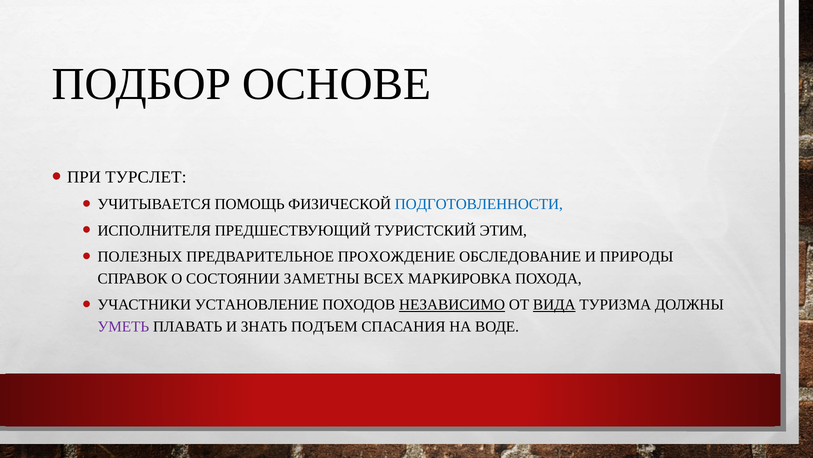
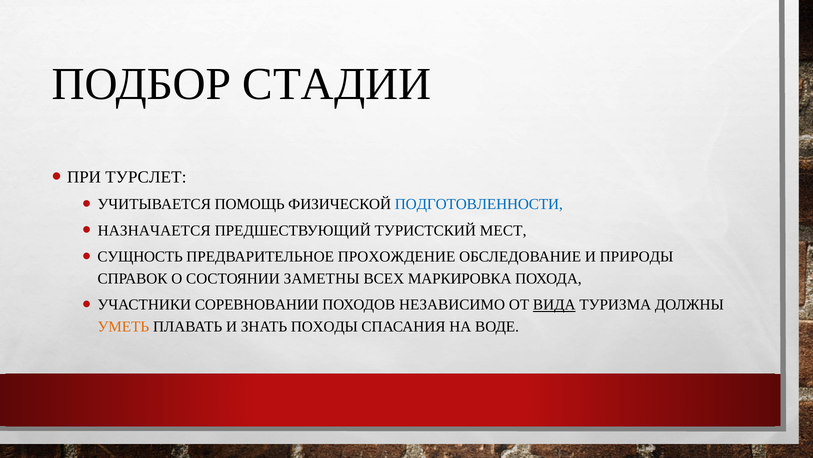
ОСНОВЕ: ОСНОВЕ -> СТАДИИ
ИСПОЛНИТЕЛЯ: ИСПОЛНИТЕЛЯ -> НАЗНАЧАЕТСЯ
ЭТИМ: ЭТИМ -> МЕСТ
ПОЛЕЗНЫХ: ПОЛЕЗНЫХ -> СУЩНОСТЬ
УСТАНОВЛЕНИЕ: УСТАНОВЛЕНИЕ -> СОРЕВНОВАНИИ
НЕЗАВИСИМО underline: present -> none
УМЕТЬ colour: purple -> orange
ПОДЪЕМ: ПОДЪЕМ -> ПОХОДЫ
